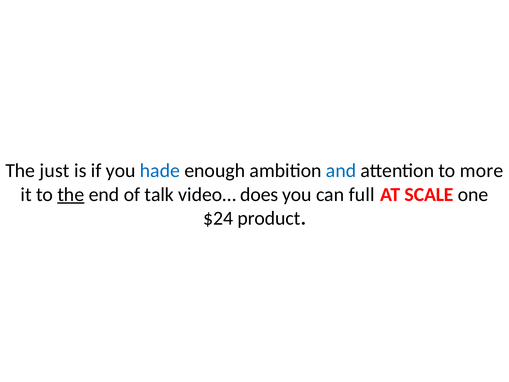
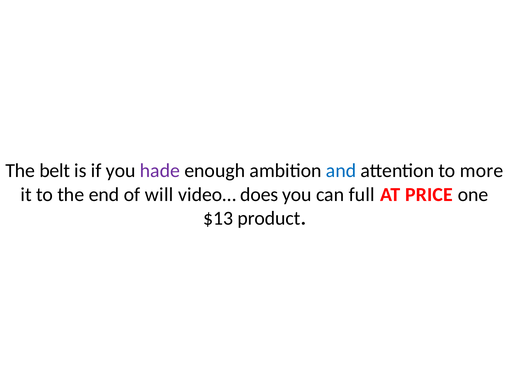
just: just -> belt
hade colour: blue -> purple
the at (71, 194) underline: present -> none
talk: talk -> will
SCALE: SCALE -> PRICE
$24: $24 -> $13
